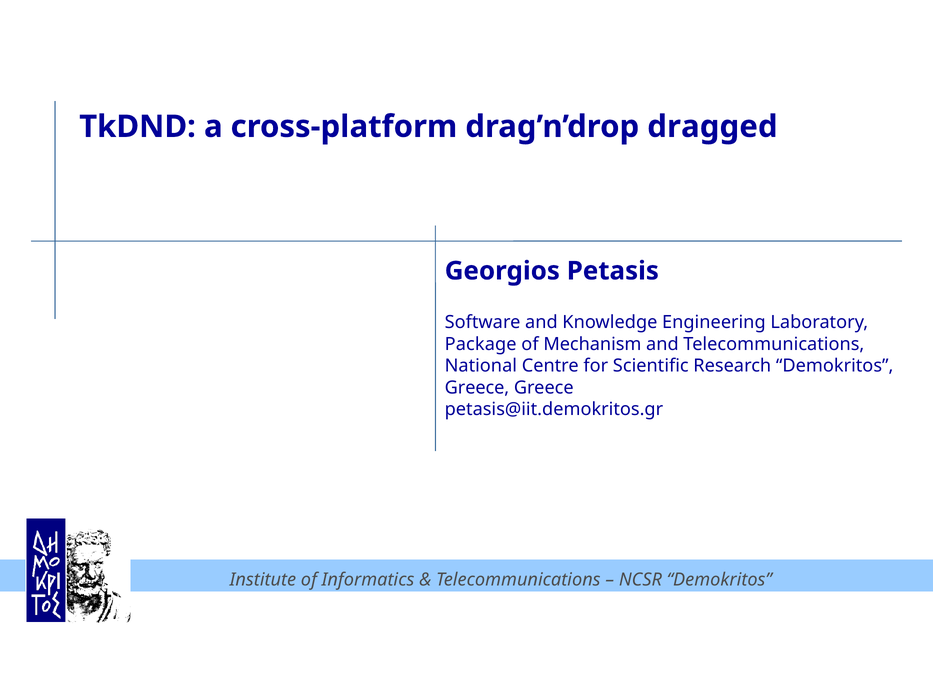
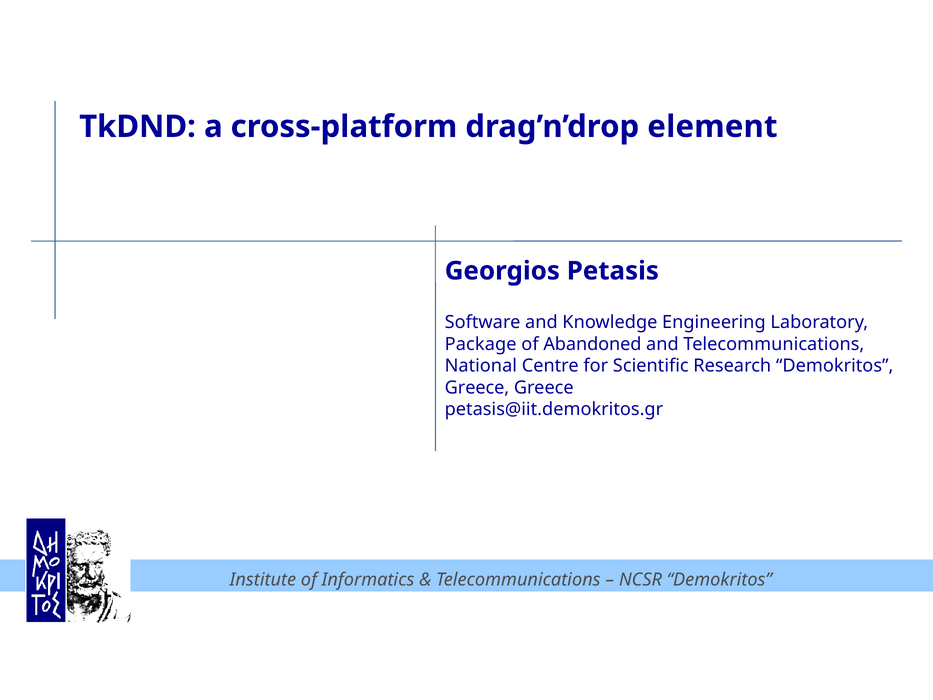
dragged: dragged -> element
Mechanism: Mechanism -> Abandoned
